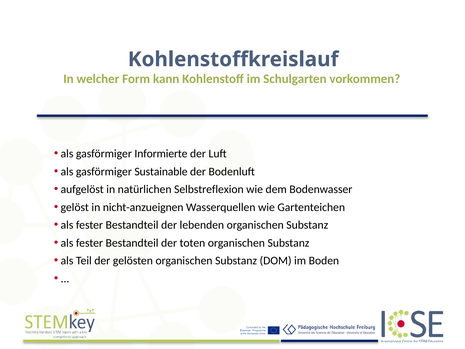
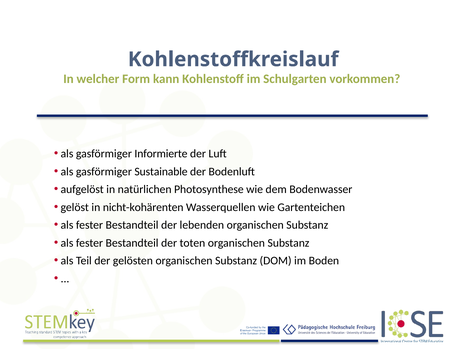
Selbstreflexion: Selbstreflexion -> Photosynthese
nicht-anzueignen: nicht-anzueignen -> nicht-kohärenten
